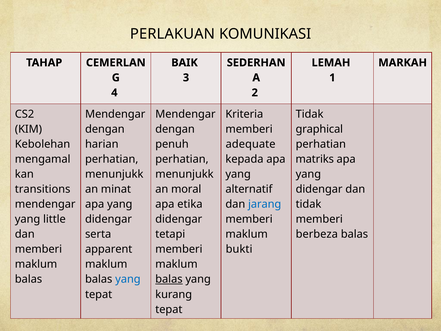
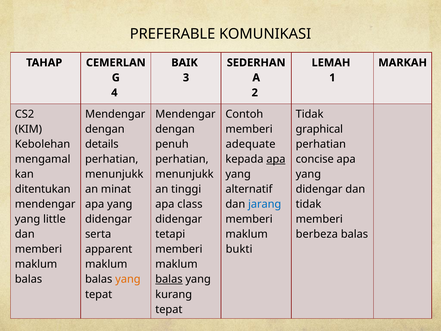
PERLAKUAN: PERLAKUAN -> PREFERABLE
Kriteria: Kriteria -> Contoh
harian: harian -> details
apa at (276, 159) underline: none -> present
matriks: matriks -> concise
transitions: transitions -> ditentukan
moral: moral -> tinggi
etika: etika -> class
yang at (128, 279) colour: blue -> orange
